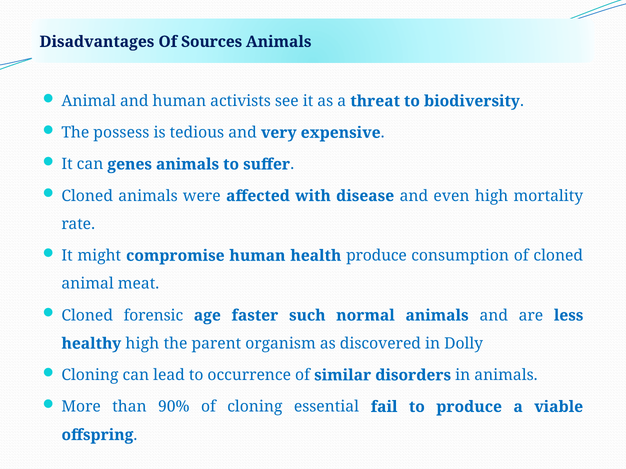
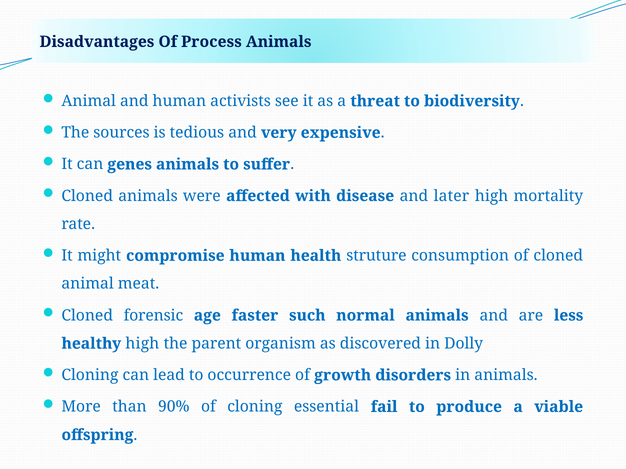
Sources: Sources -> Process
possess: possess -> sources
even: even -> later
health produce: produce -> struture
similar: similar -> growth
